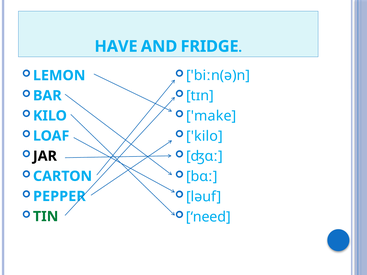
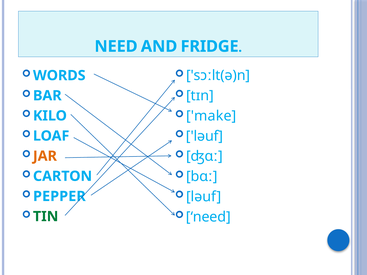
HAVE at (116, 46): HAVE -> NEED
LEMON: LEMON -> WORDS
biːn(ə)n: biːn(ə)n -> sɔːlt(ə)n
kilo at (204, 136): kilo -> ləuf
JAR colour: black -> orange
